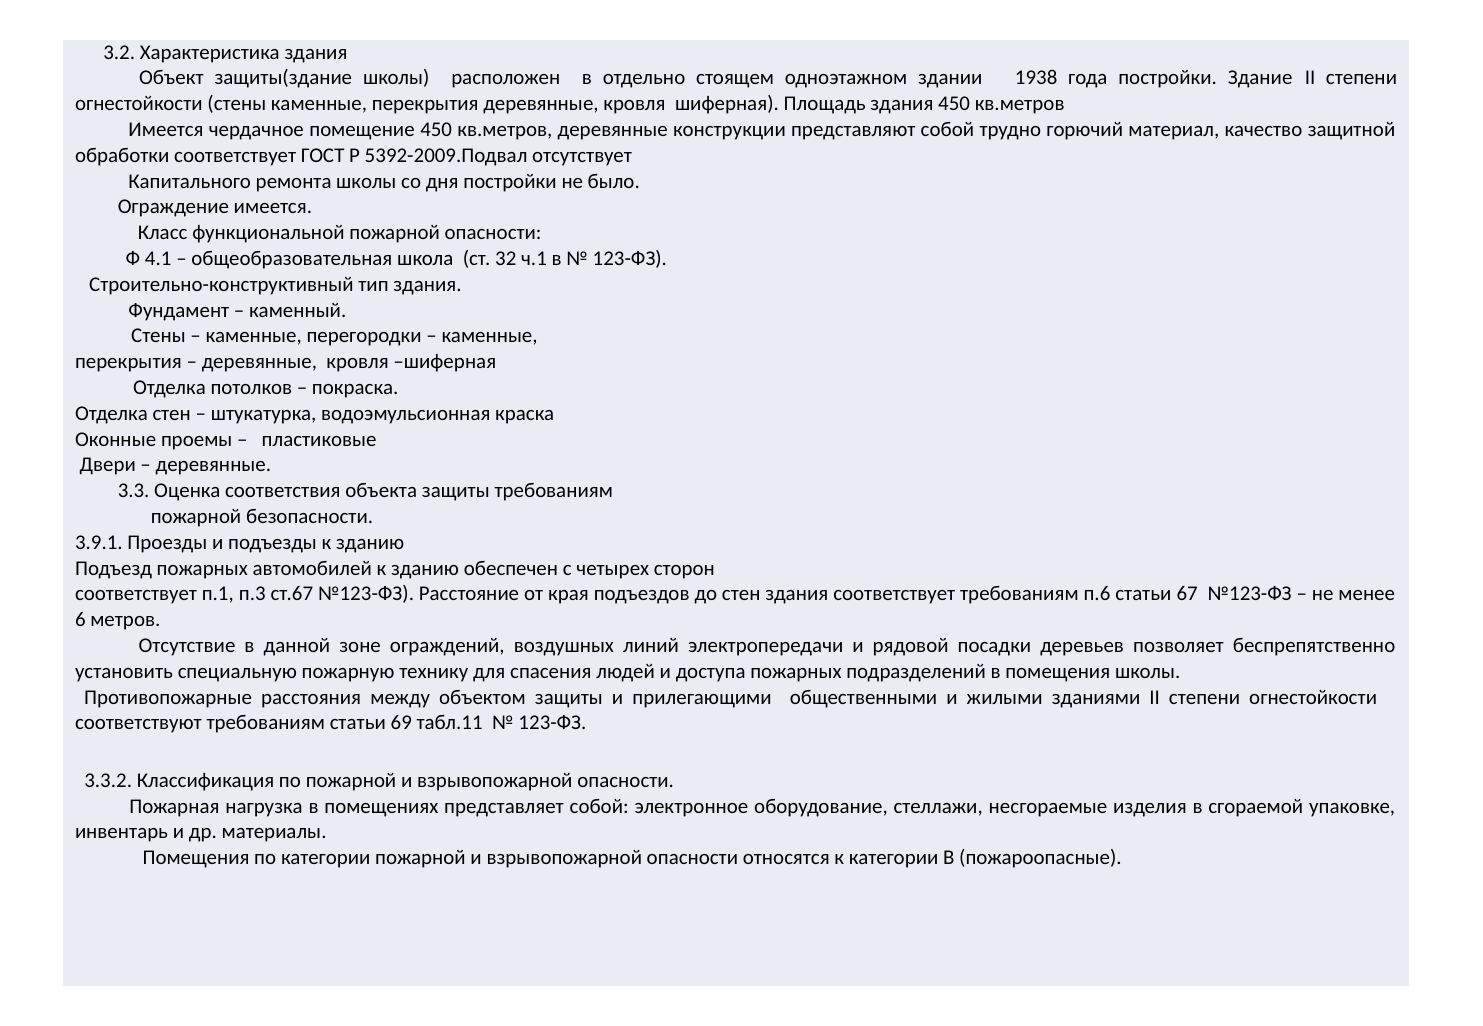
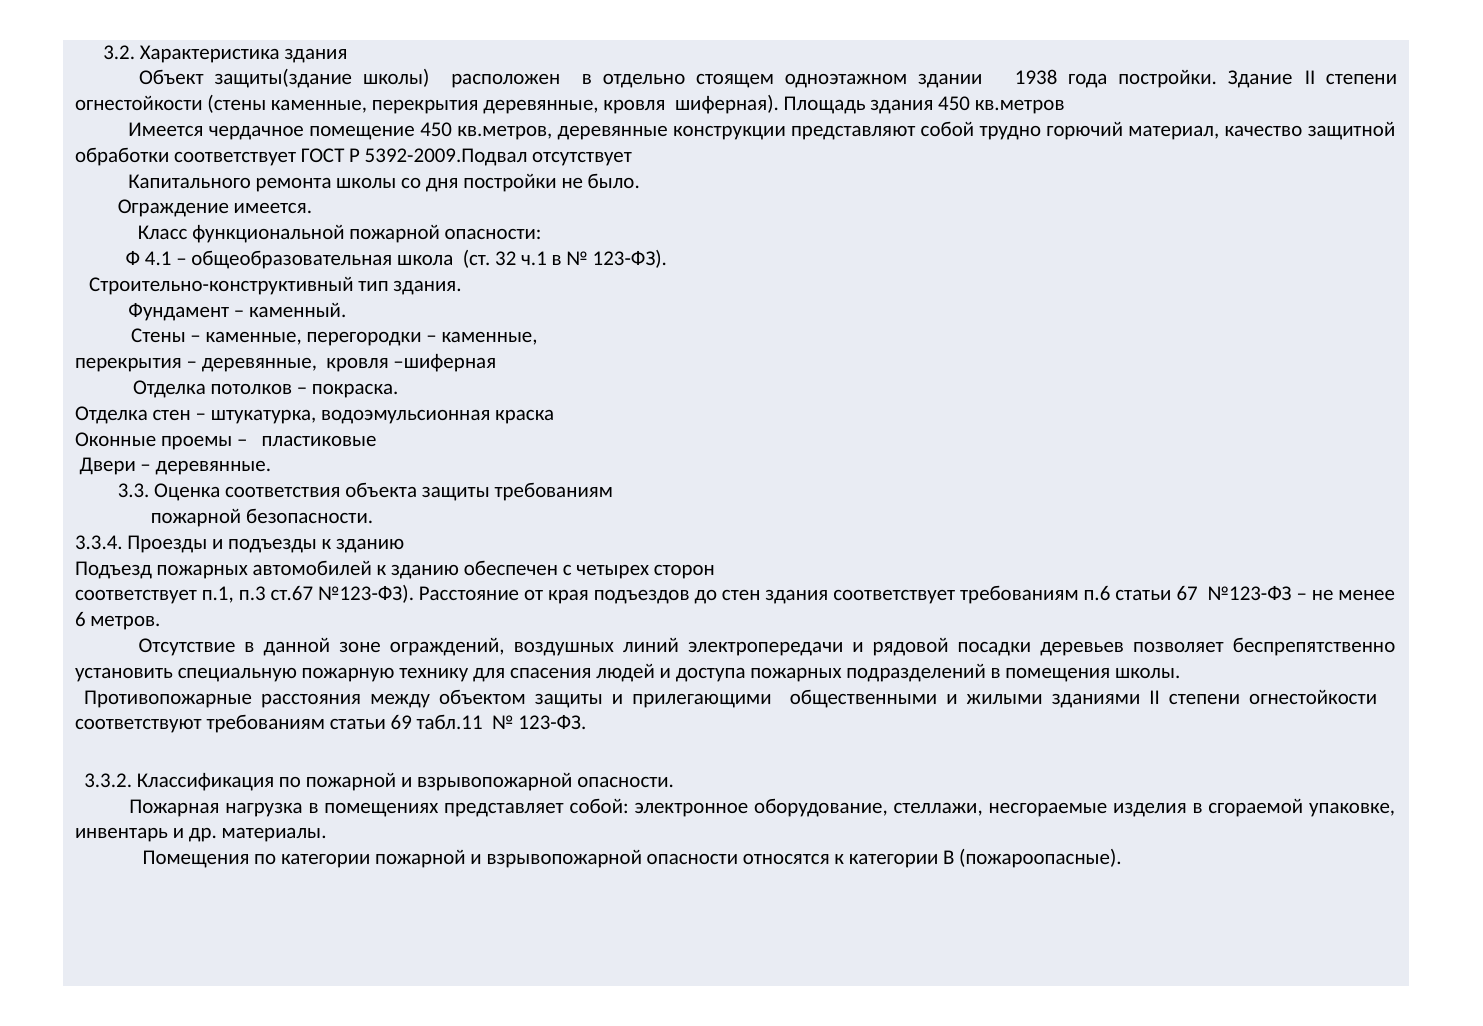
3.9.1: 3.9.1 -> 3.3.4
